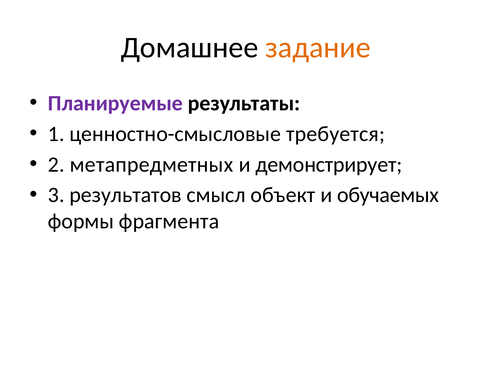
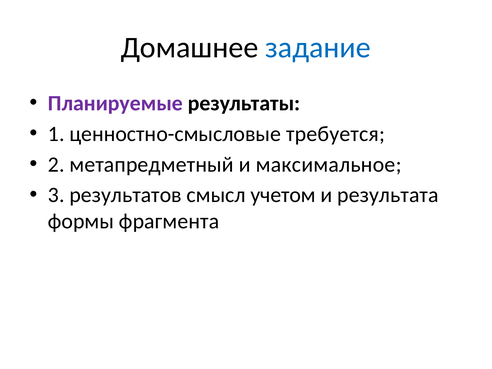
задание colour: orange -> blue
метапредметных: метапредметных -> метапредметный
демонстрирует: демонстрирует -> максимальное
объект: объект -> учетом
обучаемых: обучаемых -> результата
